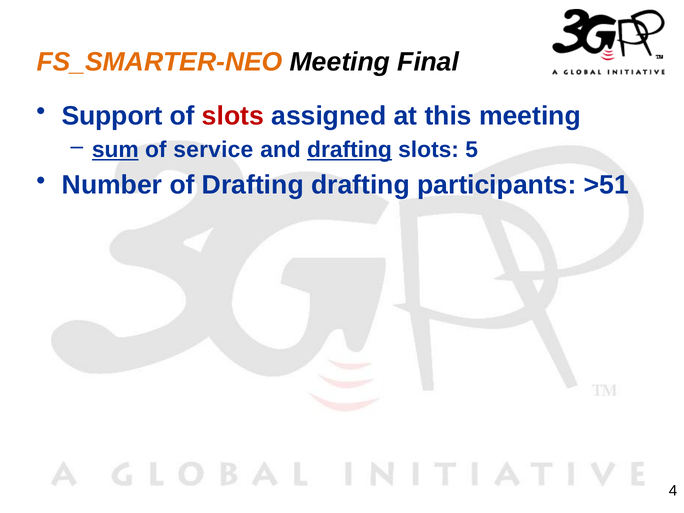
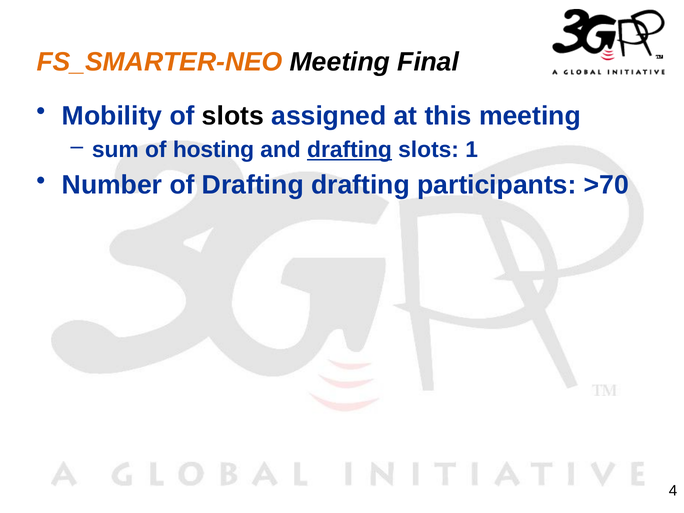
Support: Support -> Mobility
slots at (233, 116) colour: red -> black
sum underline: present -> none
service: service -> hosting
5: 5 -> 1
>51: >51 -> >70
